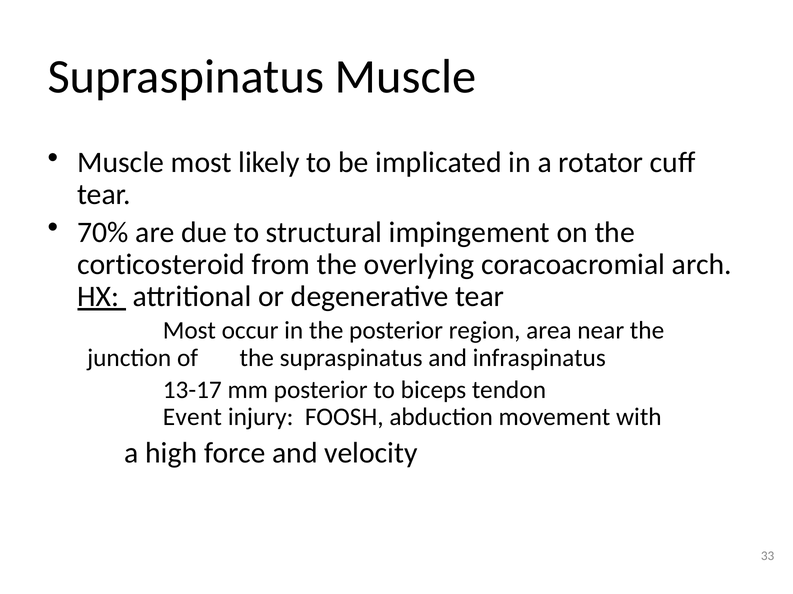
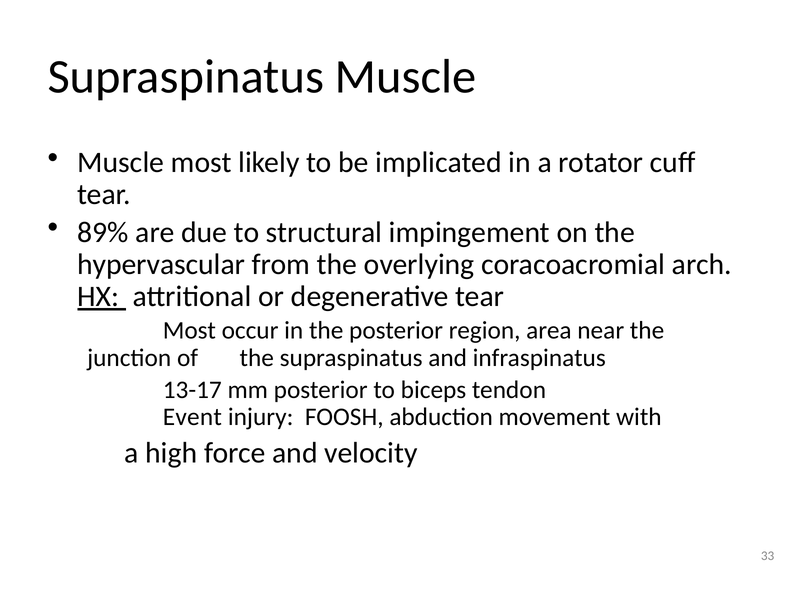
70%: 70% -> 89%
corticosteroid: corticosteroid -> hypervascular
